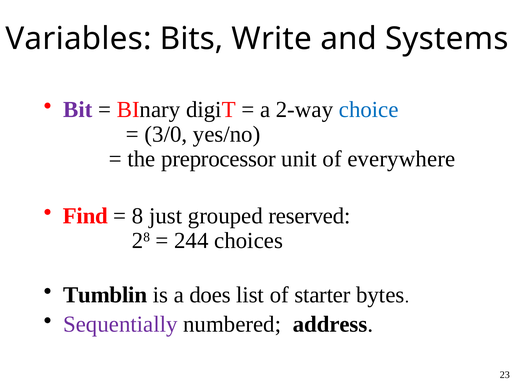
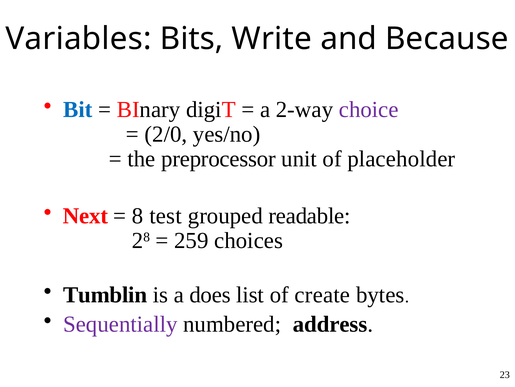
Systems: Systems -> Because
Bit colour: purple -> blue
choice colour: blue -> purple
3/0: 3/0 -> 2/0
everywhere: everywhere -> placeholder
Find: Find -> Next
just: just -> test
reserved: reserved -> readable
244: 244 -> 259
starter: starter -> create
